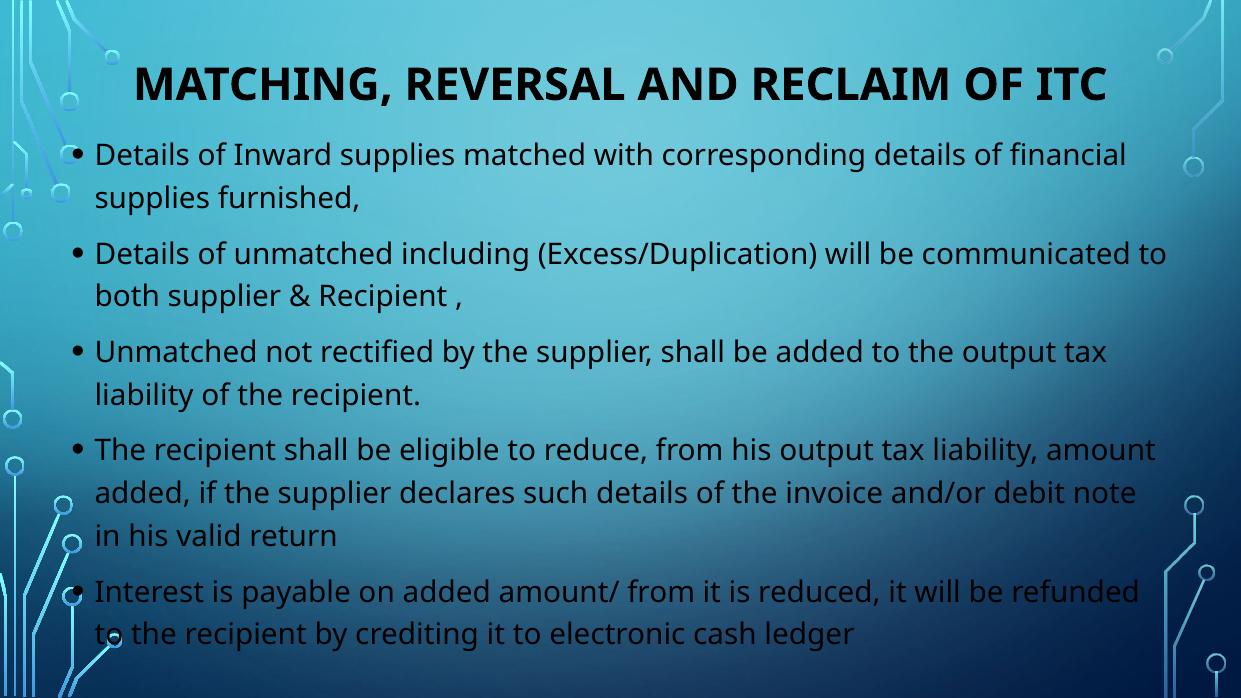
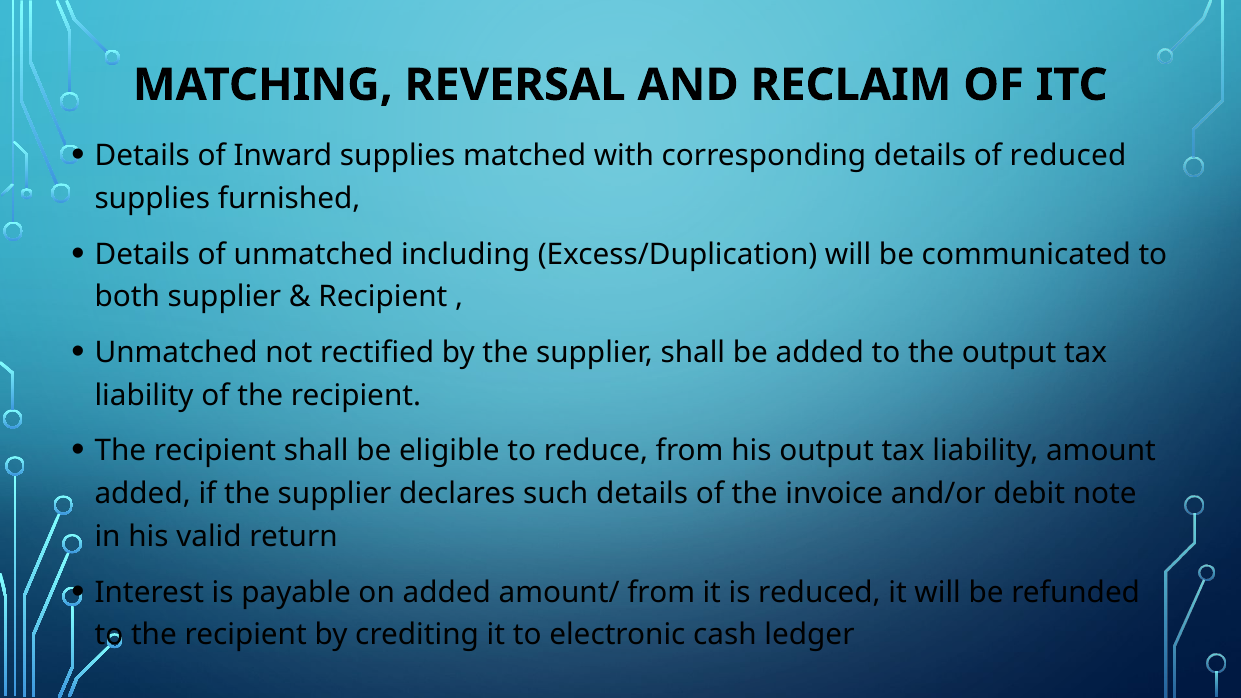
of financial: financial -> reduced
